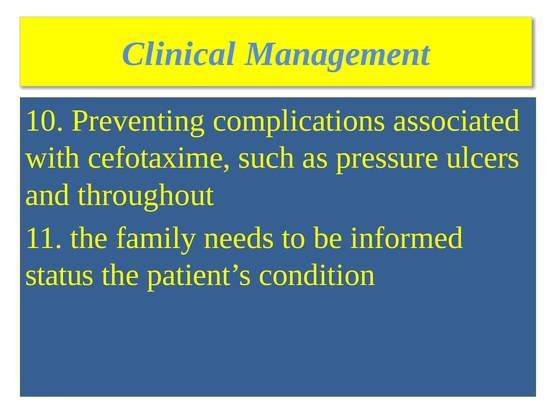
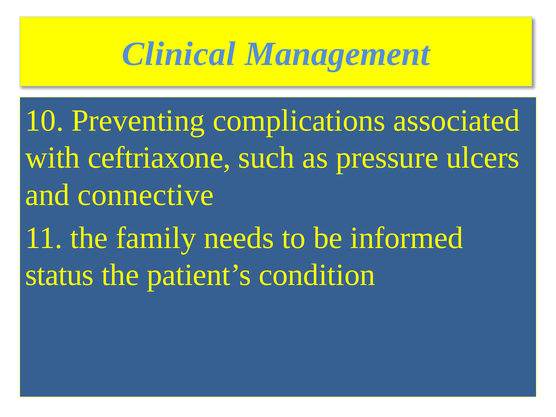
cefotaxime: cefotaxime -> ceftriaxone
throughout: throughout -> connective
